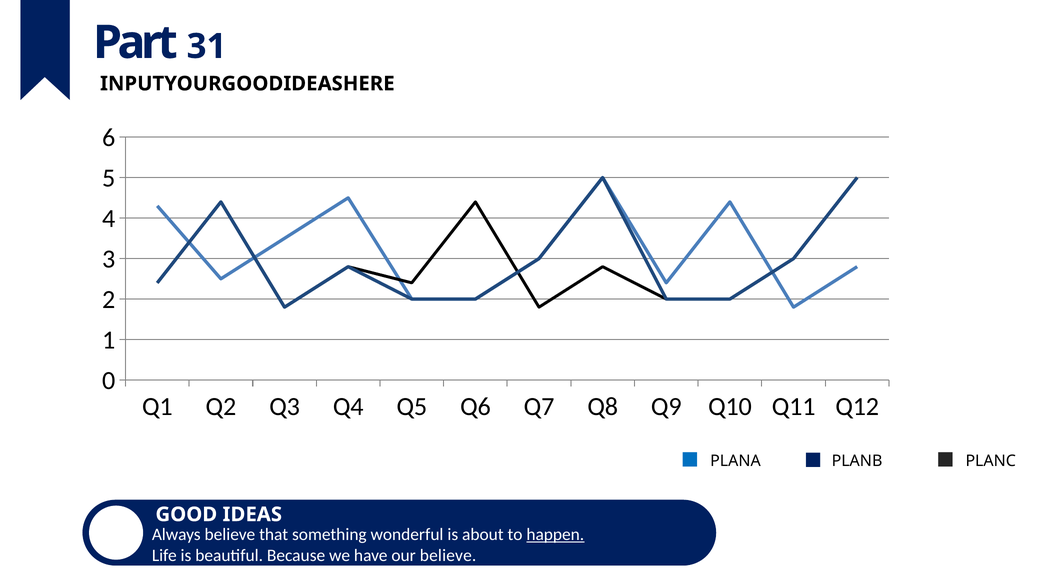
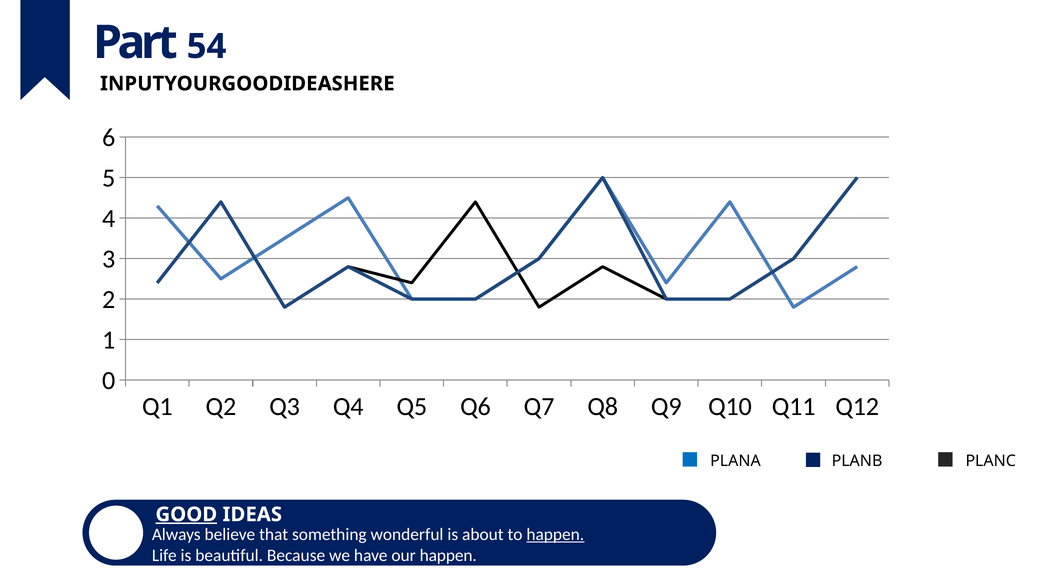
31: 31 -> 54
GOOD underline: none -> present
our believe: believe -> happen
